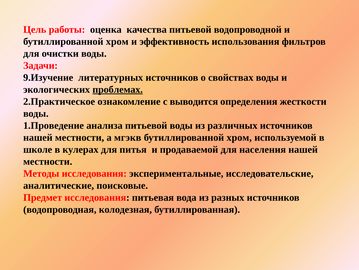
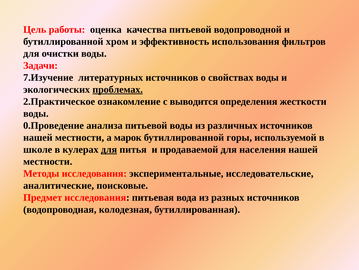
9.Изучение: 9.Изучение -> 7.Изучение
1.Проведение: 1.Проведение -> 0.Проведение
мгэкв: мгэкв -> марок
хром at (239, 137): хром -> горы
для at (109, 149) underline: none -> present
